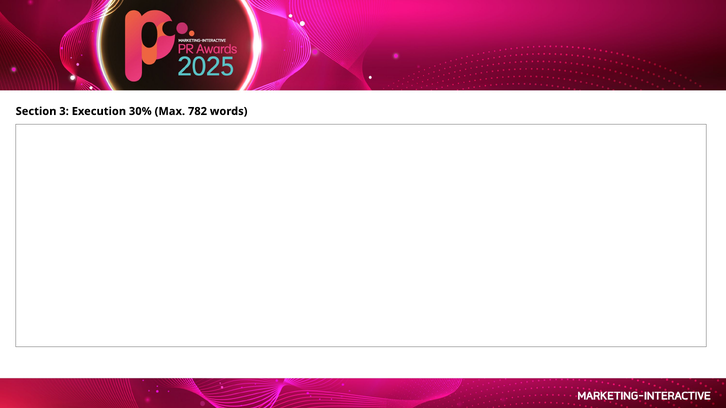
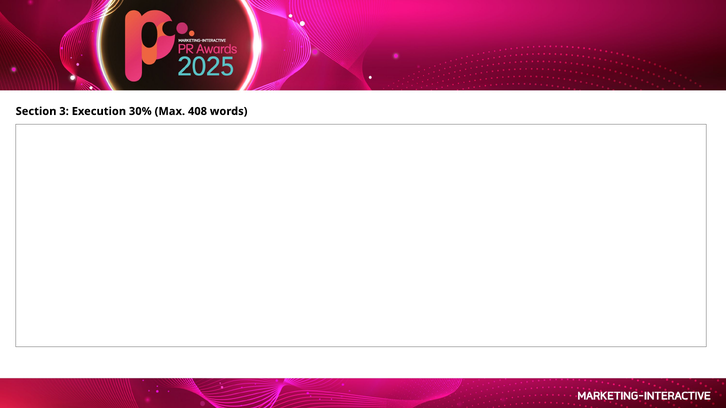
782: 782 -> 408
